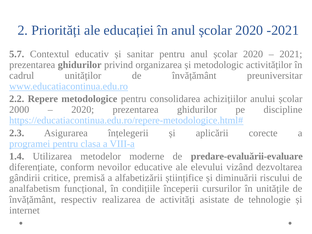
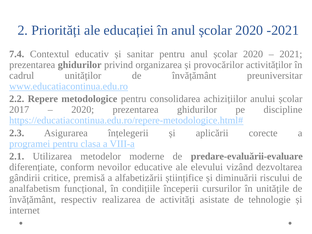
5.7: 5.7 -> 7.4
metodologic: metodologic -> provocărilor
2000: 2000 -> 2017
1.4: 1.4 -> 2.1
